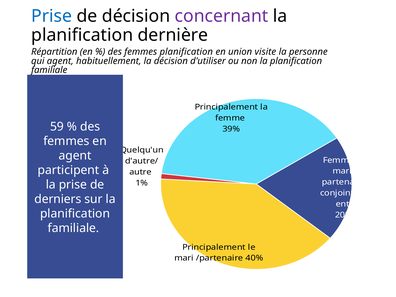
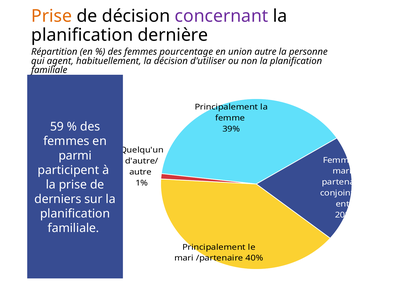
Prise at (52, 16) colour: blue -> orange
femmes planification: planification -> pourcentage
union visite: visite -> autre
agent at (75, 156): agent -> parmi
